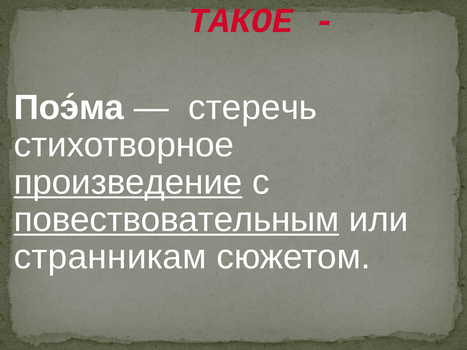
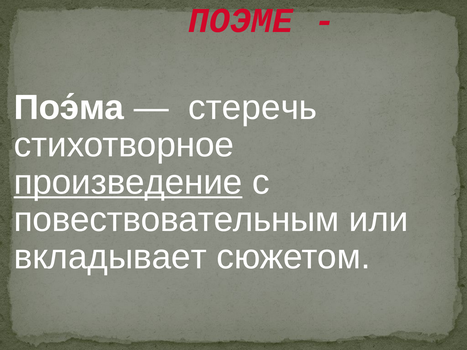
ТАКОЕ: ТАКОЕ -> ПОЭМЕ
повествовательным underline: present -> none
странникам: странникам -> вкладывает
